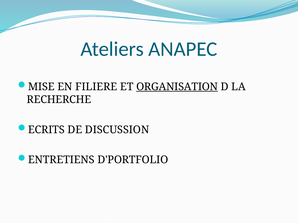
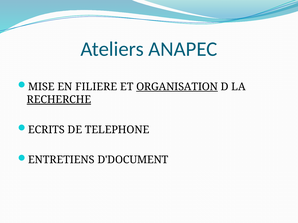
RECHERCHE underline: none -> present
DISCUSSION: DISCUSSION -> TELEPHONE
D'PORTFOLIO: D'PORTFOLIO -> D'DOCUMENT
